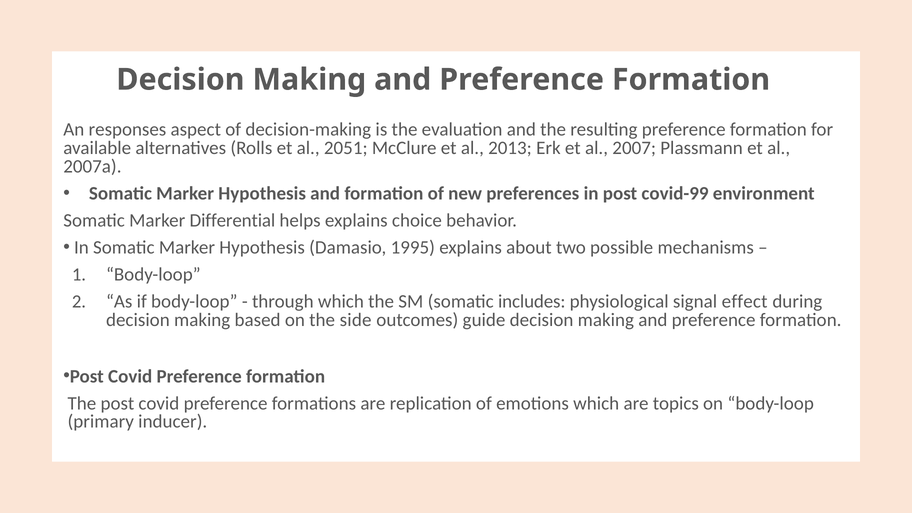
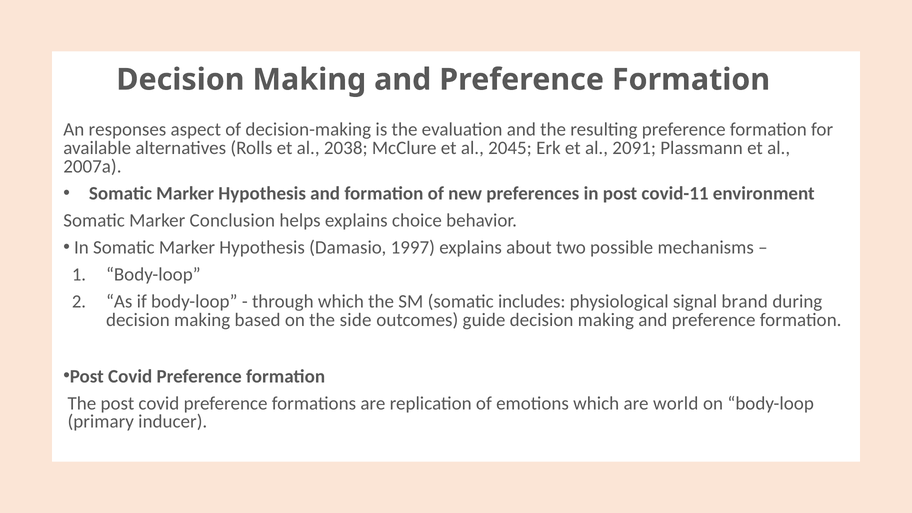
2051: 2051 -> 2038
2013: 2013 -> 2045
2007: 2007 -> 2091
covid-99: covid-99 -> covid-11
Differential: Differential -> Conclusion
1995: 1995 -> 1997
effect: effect -> brand
topics: topics -> world
